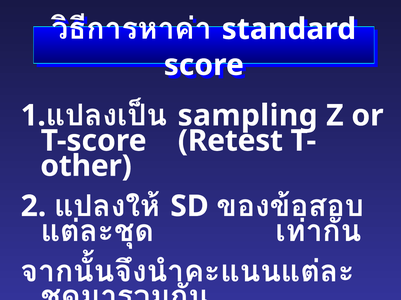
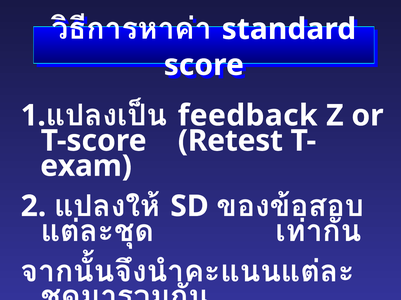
sampling: sampling -> feedback
other: other -> exam
